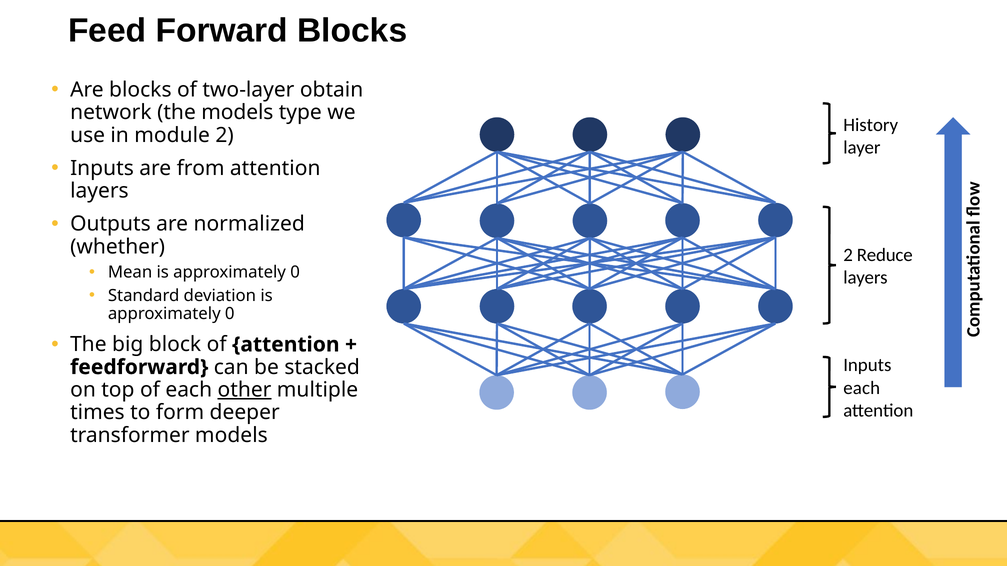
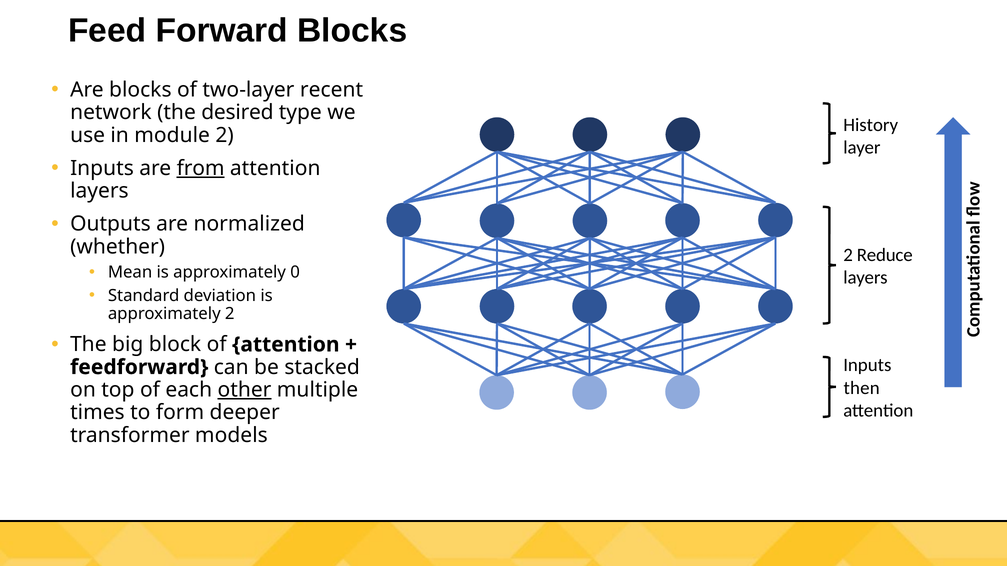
obtain: obtain -> recent
the models: models -> desired
from underline: none -> present
0 at (230, 314): 0 -> 2
each at (862, 388): each -> then
